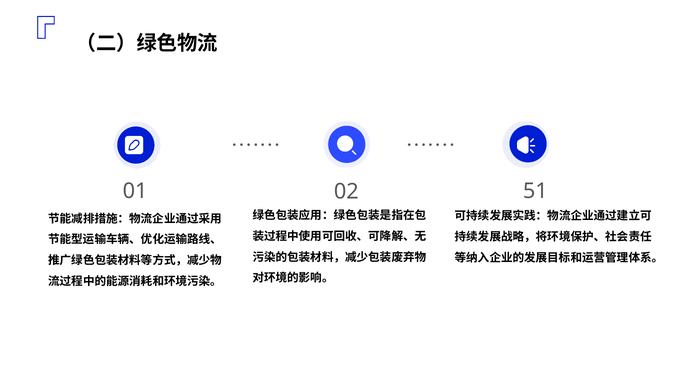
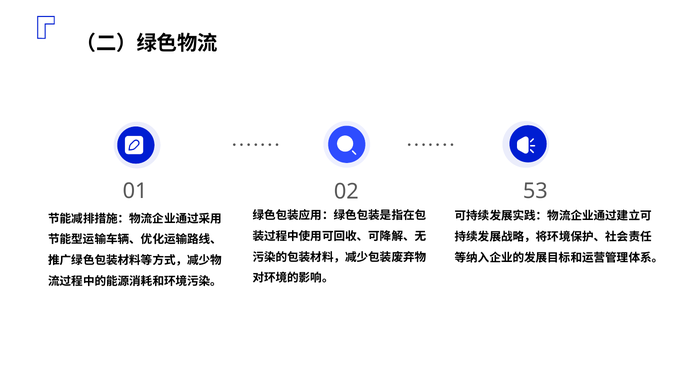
51: 51 -> 53
